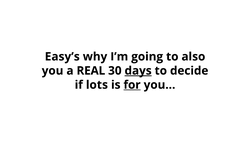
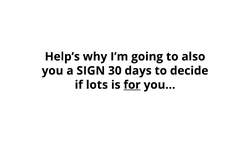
Easy’s: Easy’s -> Help’s
REAL: REAL -> SIGN
days underline: present -> none
